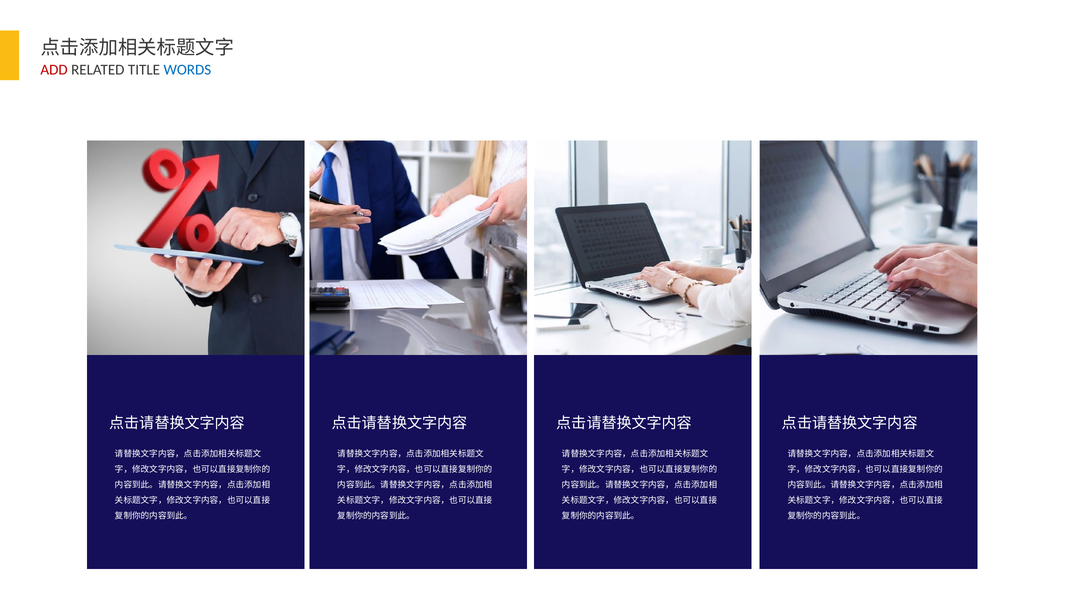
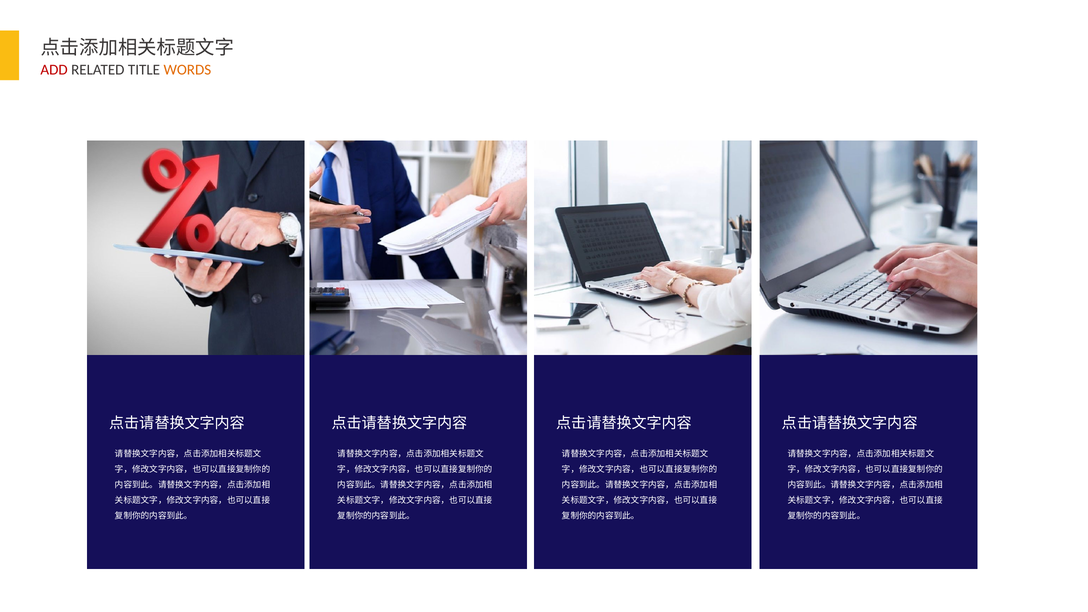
WORDS colour: blue -> orange
